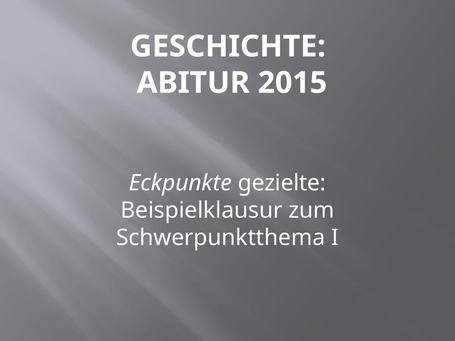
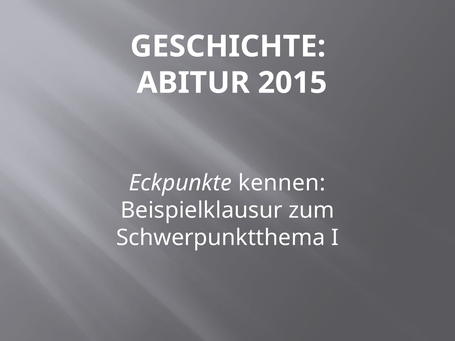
gezielte: gezielte -> kennen
